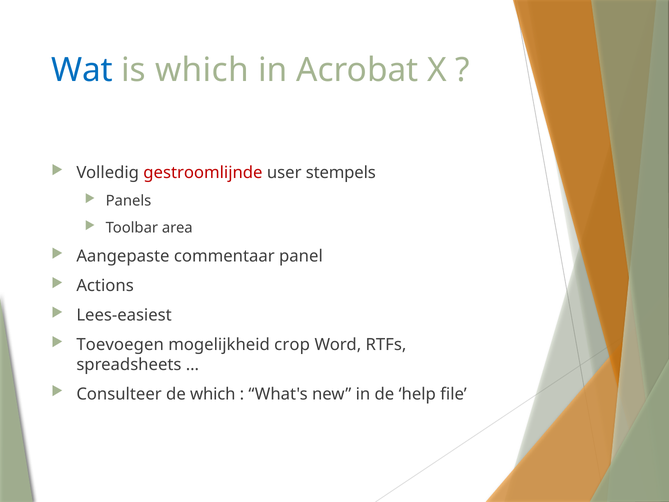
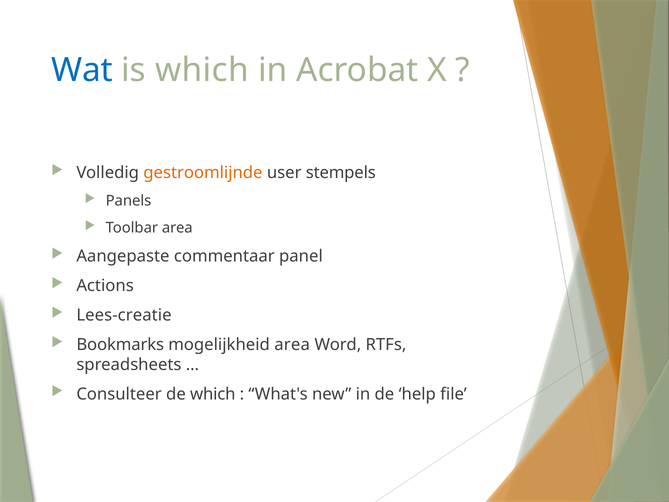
gestroomlijnde colour: red -> orange
Lees-easiest: Lees-easiest -> Lees-creatie
Toevoegen: Toevoegen -> Bookmarks
mogelijkheid crop: crop -> area
